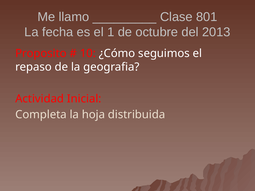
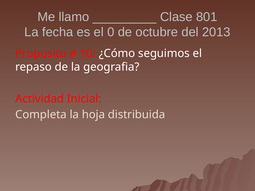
1: 1 -> 0
